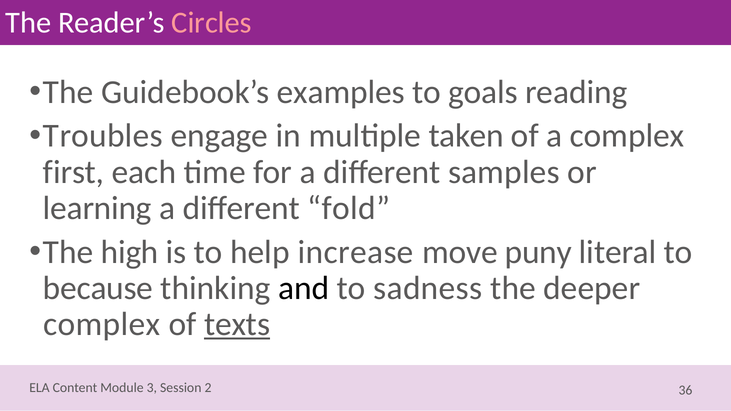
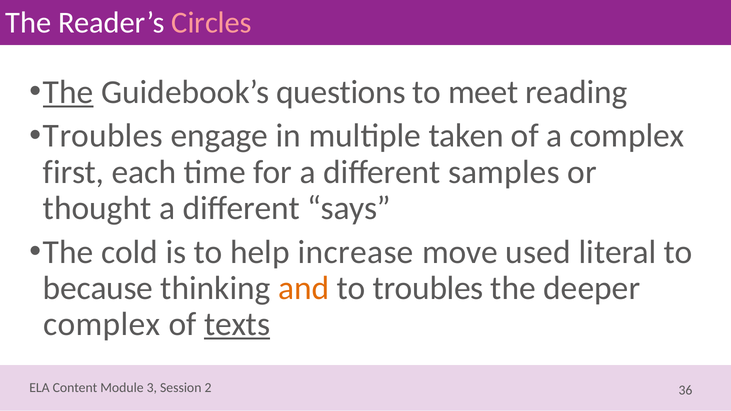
The at (68, 92) underline: none -> present
examples: examples -> questions
goals: goals -> meet
learning: learning -> thought
fold: fold -> says
high: high -> cold
puny: puny -> used
and colour: black -> orange
to sadness: sadness -> troubles
